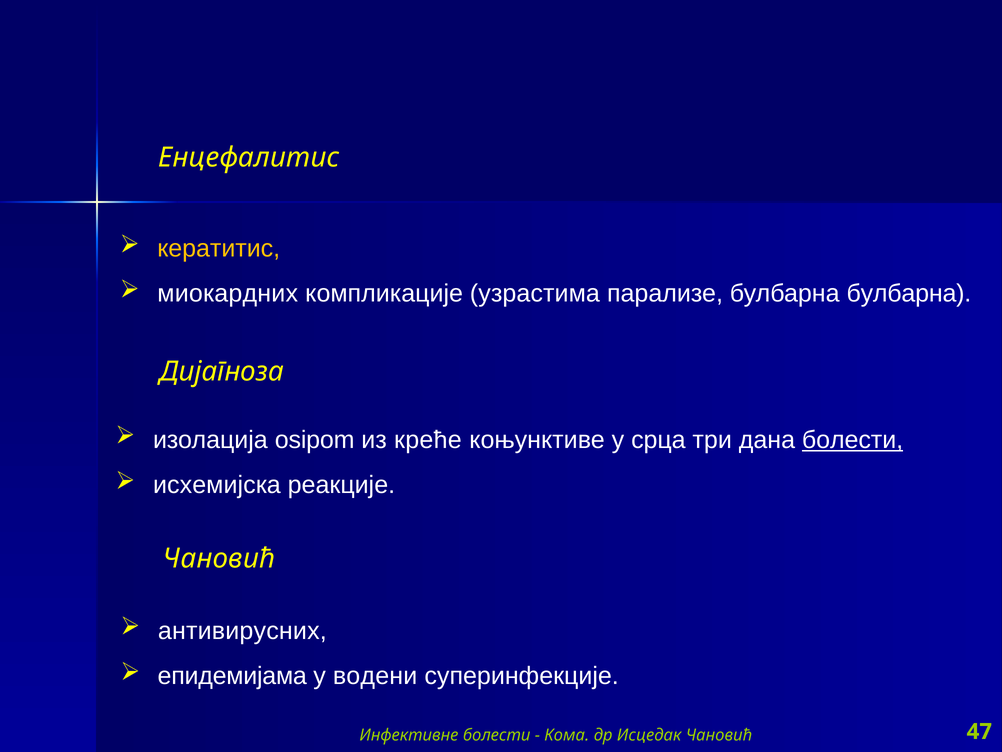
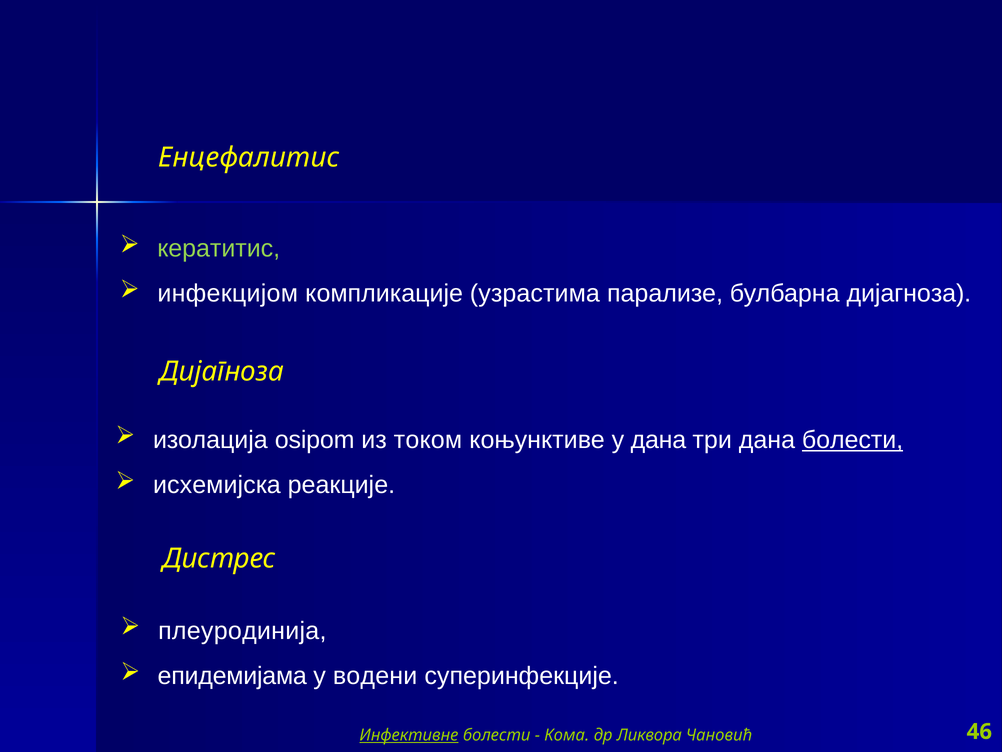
кератитис colour: yellow -> light green
миокардних: миокардних -> инфекцијом
булбарна булбарна: булбарна -> дијагноза
креће: креће -> током
у срца: срца -> дана
Чановић at (219, 558): Чановић -> Дистрес
антивирусних: антивирусних -> плеуродинија
Инфективне underline: none -> present
Исцедак: Исцедак -> Ликвора
47: 47 -> 46
